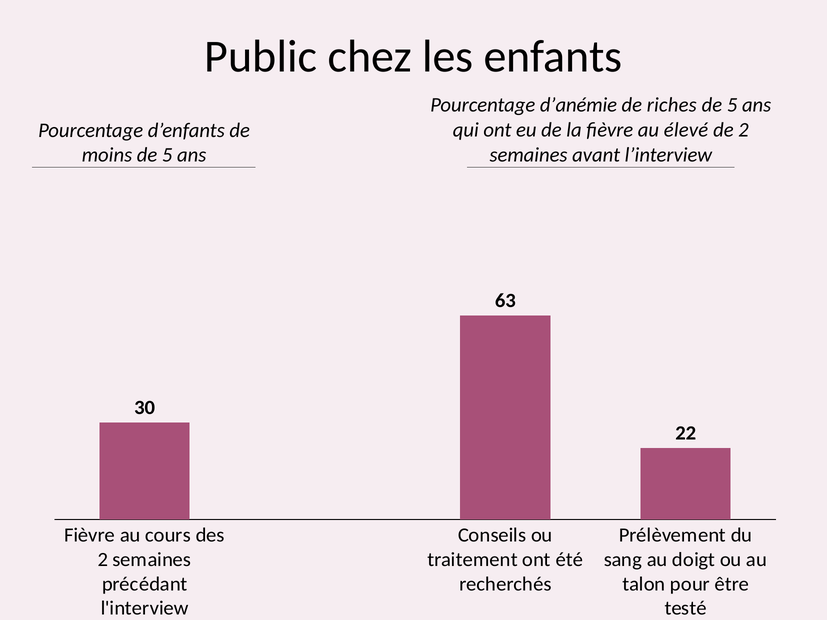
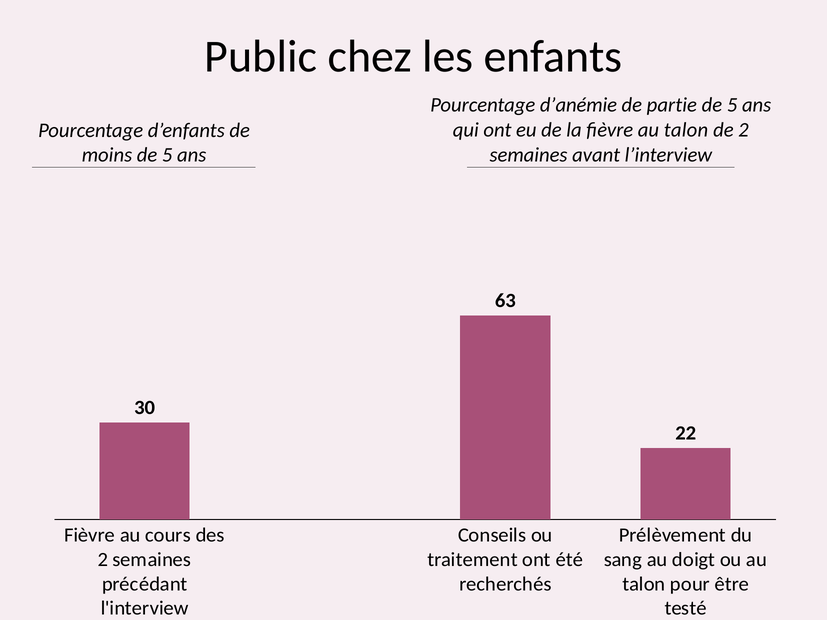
riches: riches -> partie
fièvre au élevé: élevé -> talon
